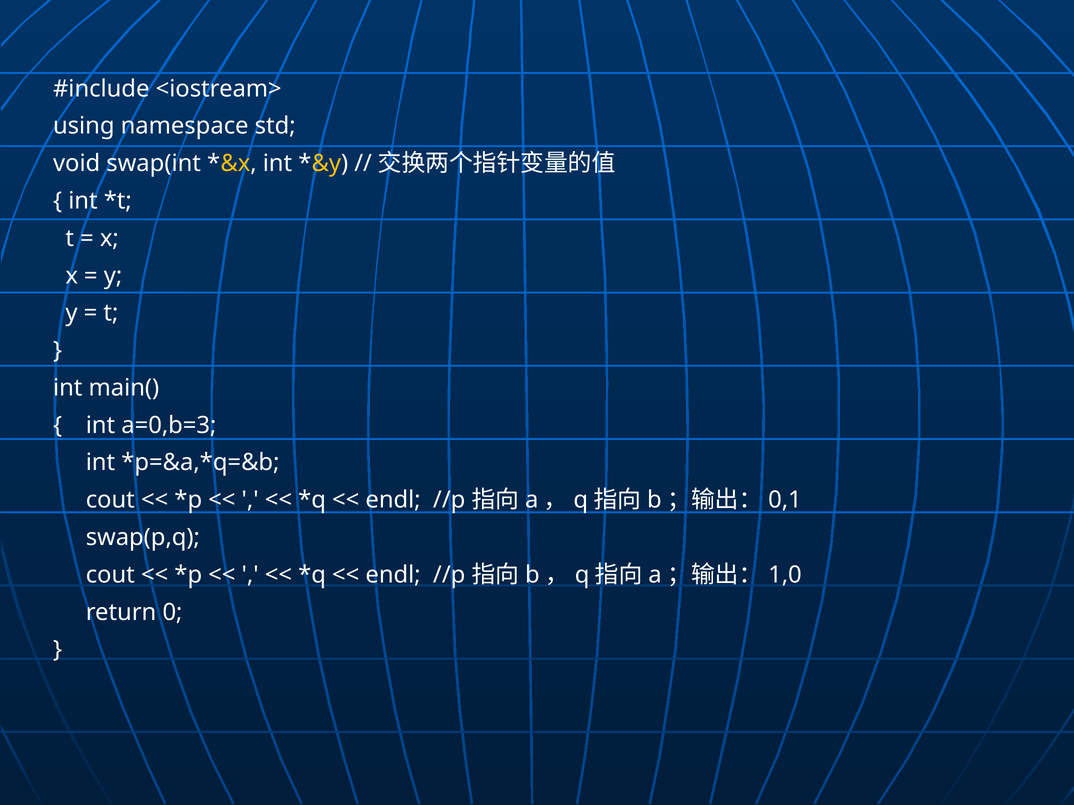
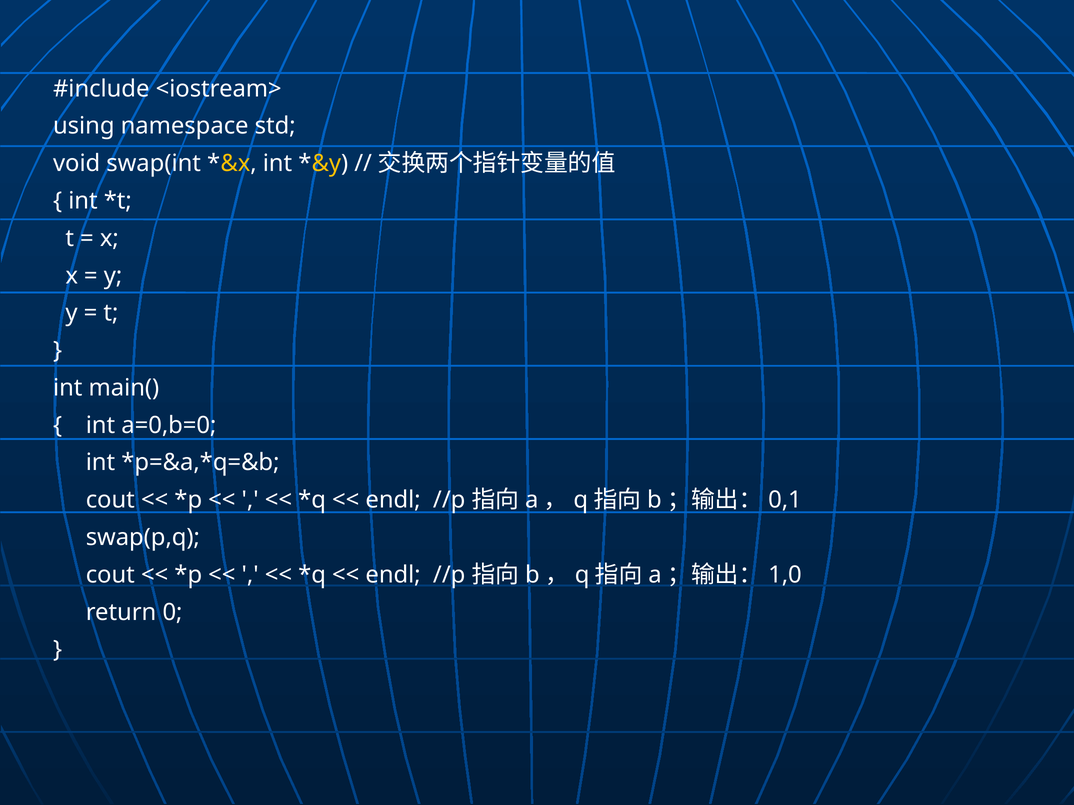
a=0,b=3: a=0,b=3 -> a=0,b=0
